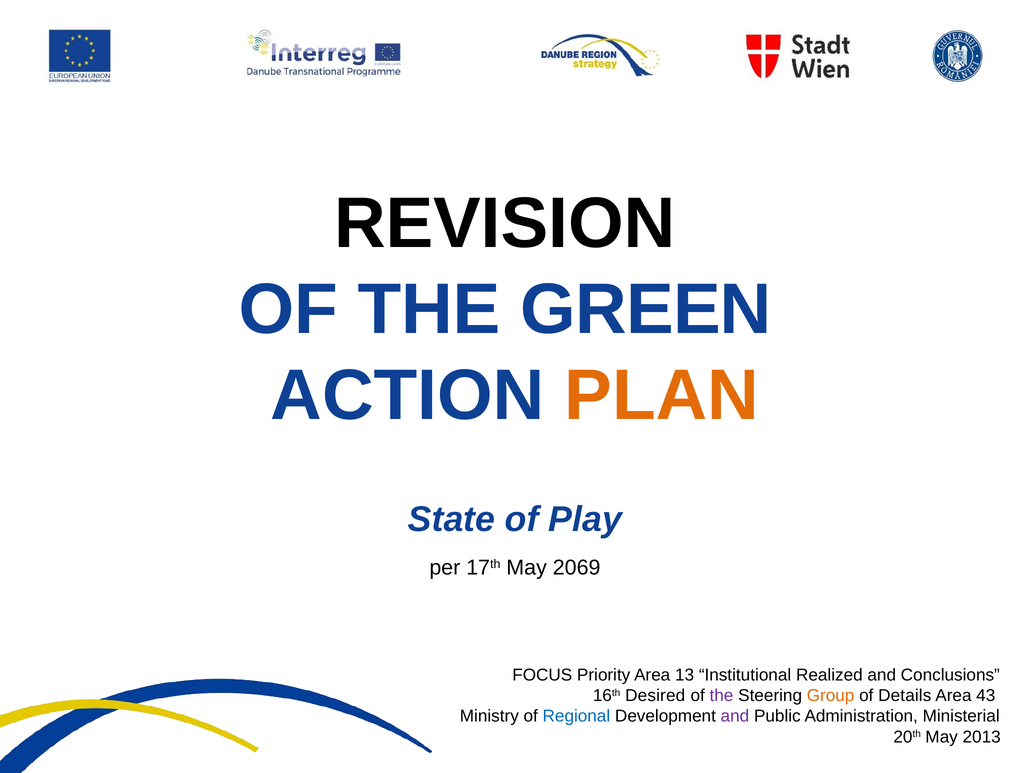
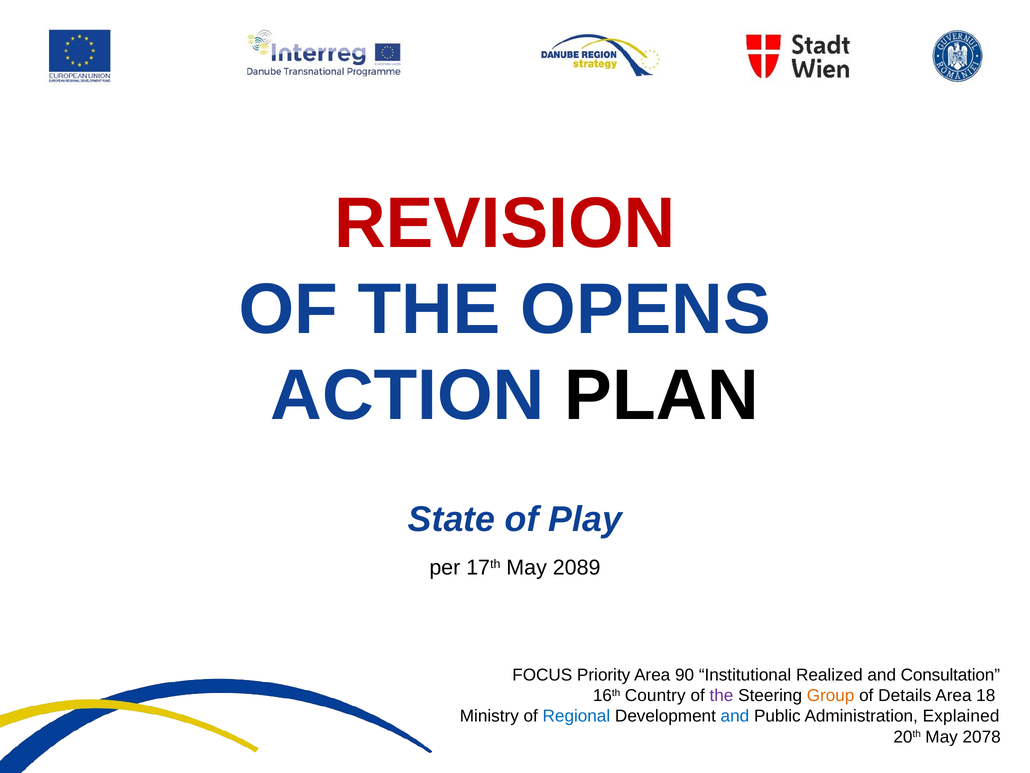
REVISION colour: black -> red
GREEN: GREEN -> OPENS
PLAN colour: orange -> black
2069: 2069 -> 2089
13: 13 -> 90
Conclusions: Conclusions -> Consultation
Desired: Desired -> Country
43: 43 -> 18
and at (735, 716) colour: purple -> blue
Ministerial: Ministerial -> Explained
2013: 2013 -> 2078
